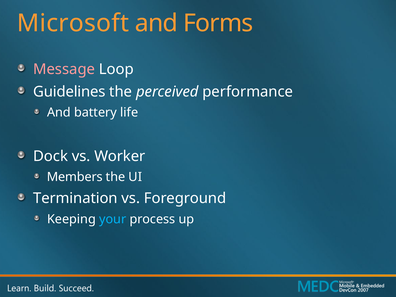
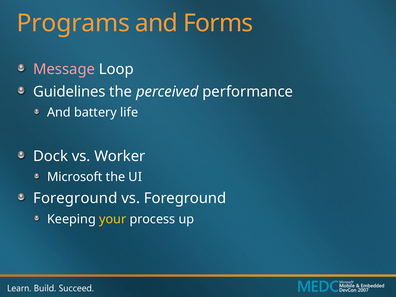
Microsoft: Microsoft -> Programs
Members: Members -> Microsoft
Termination at (75, 198): Termination -> Foreground
your colour: light blue -> yellow
